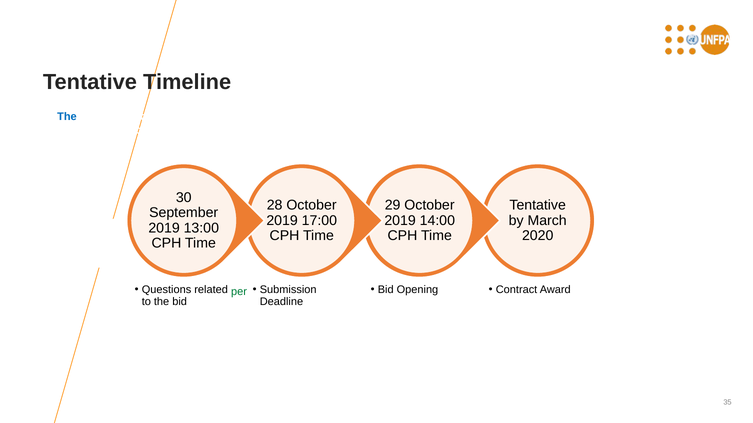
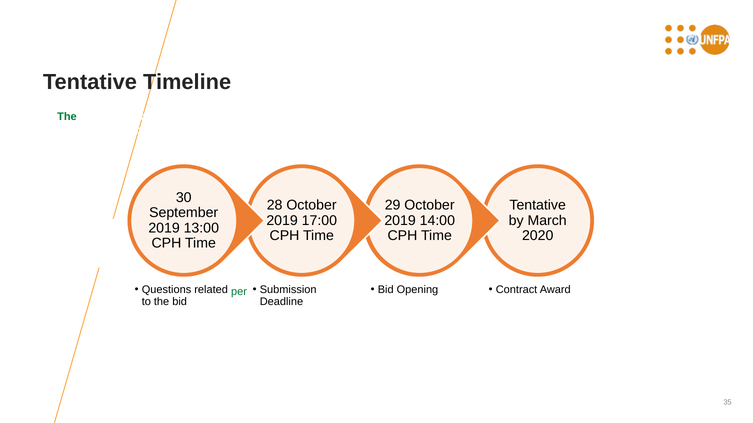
The at (67, 117) colour: blue -> green
